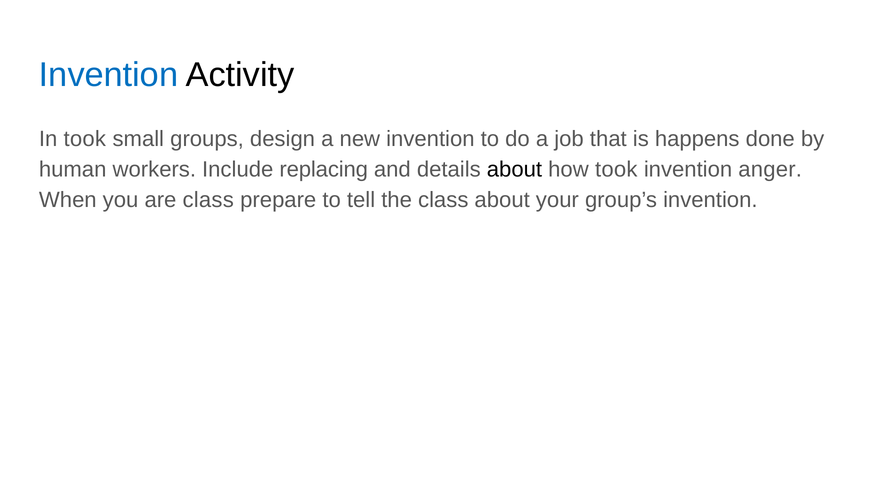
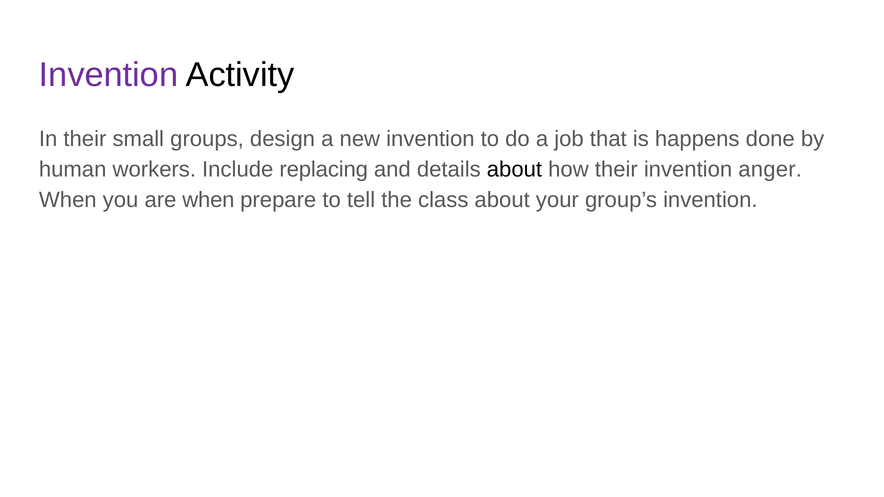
Invention at (109, 75) colour: blue -> purple
In took: took -> their
how took: took -> their
are class: class -> when
